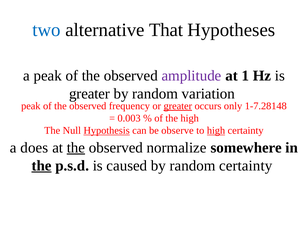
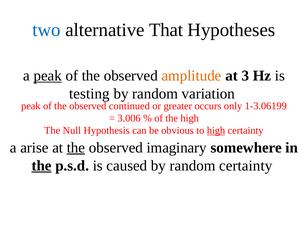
peak at (48, 76) underline: none -> present
amplitude colour: purple -> orange
1: 1 -> 3
greater at (89, 94): greater -> testing
frequency: frequency -> continued
greater at (178, 106) underline: present -> none
1-7.28148: 1-7.28148 -> 1-3.06199
0.003: 0.003 -> 3.006
Hypothesis underline: present -> none
observe: observe -> obvious
does: does -> arise
normalize: normalize -> imaginary
